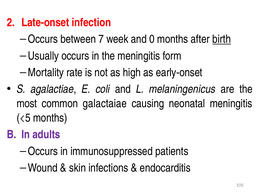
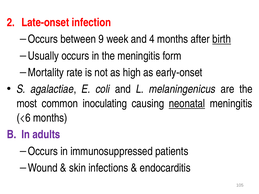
7: 7 -> 9
0: 0 -> 4
galactaiae: galactaiae -> inoculating
neonatal underline: none -> present
<5: <5 -> <6
